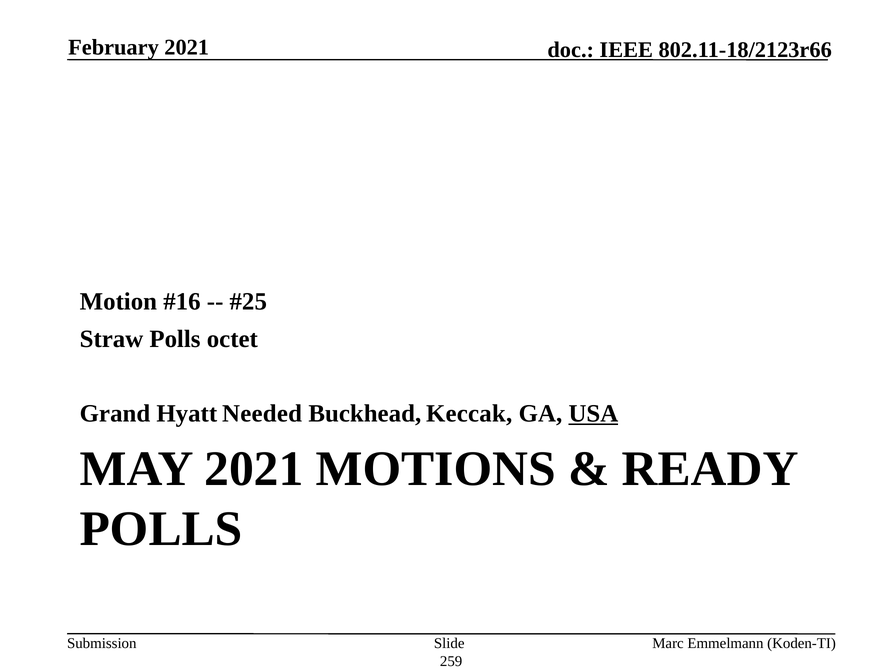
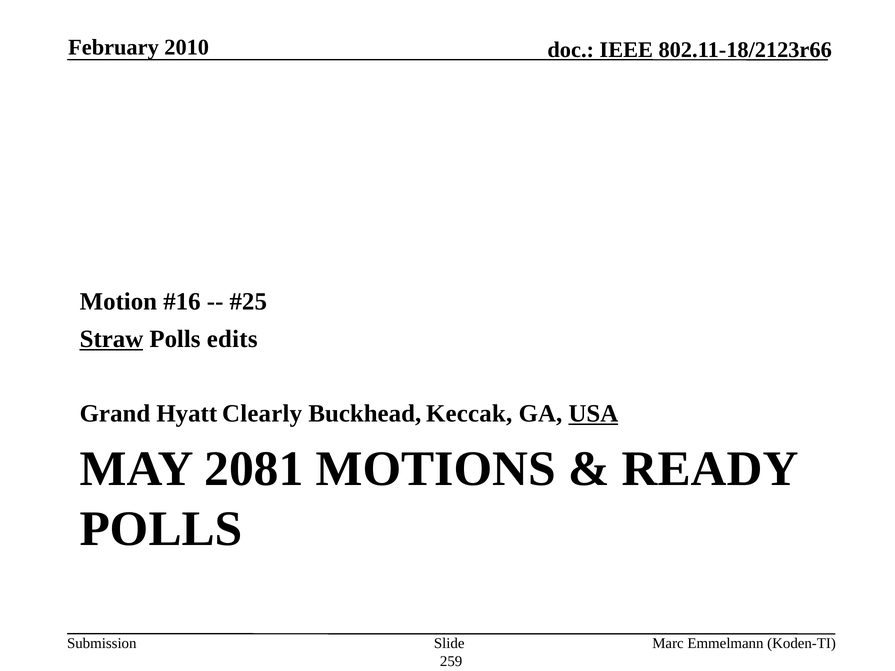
February 2021: 2021 -> 2010
Straw underline: none -> present
octet: octet -> edits
Needed: Needed -> Clearly
MAY 2021: 2021 -> 2081
